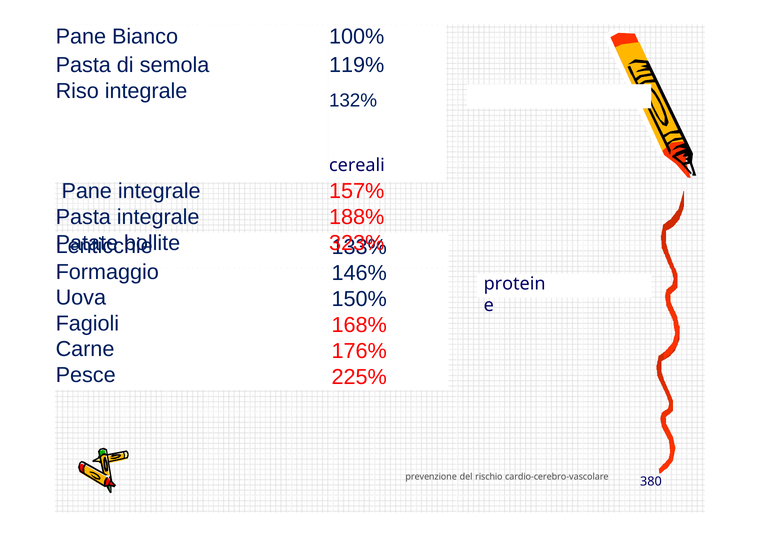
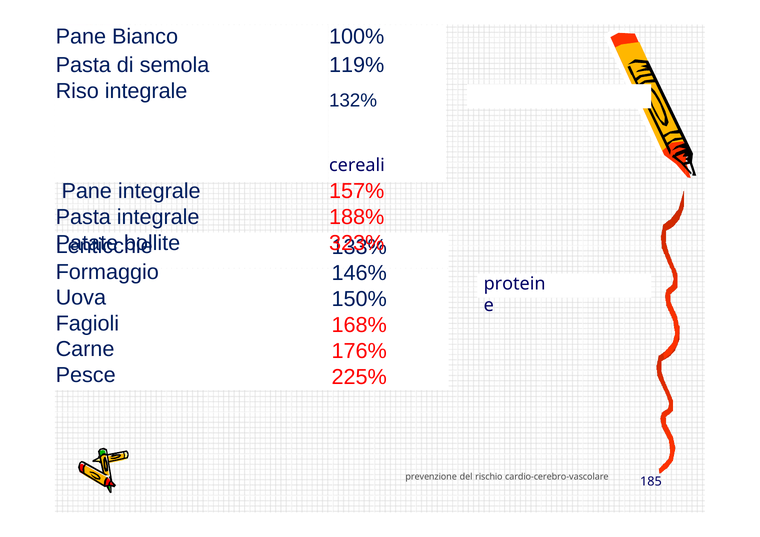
380: 380 -> 185
